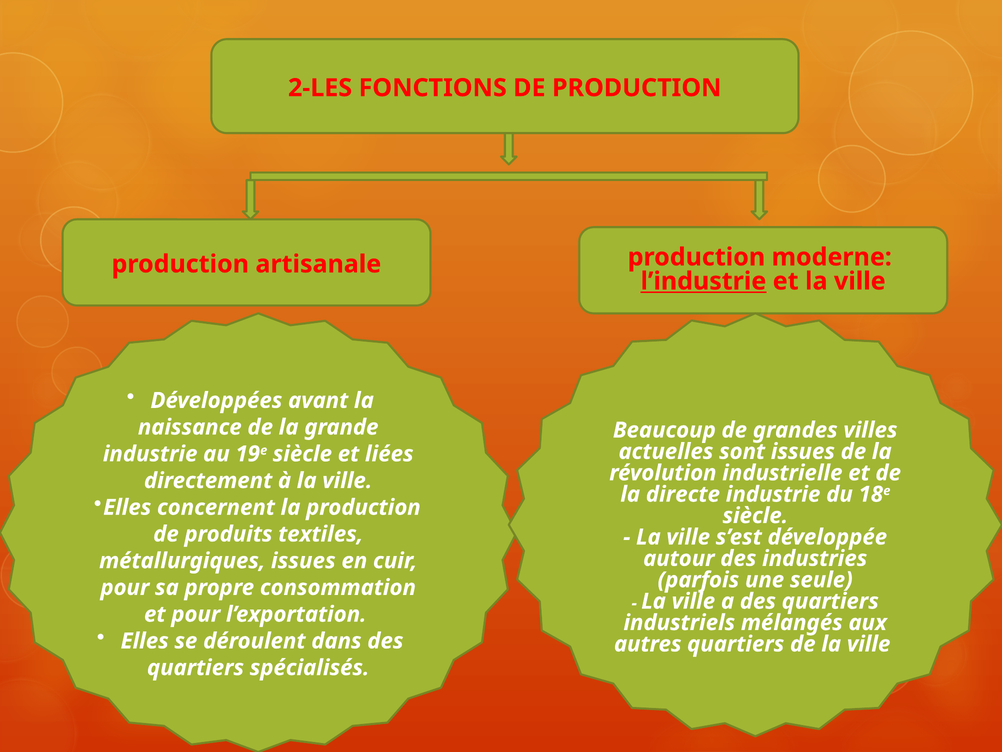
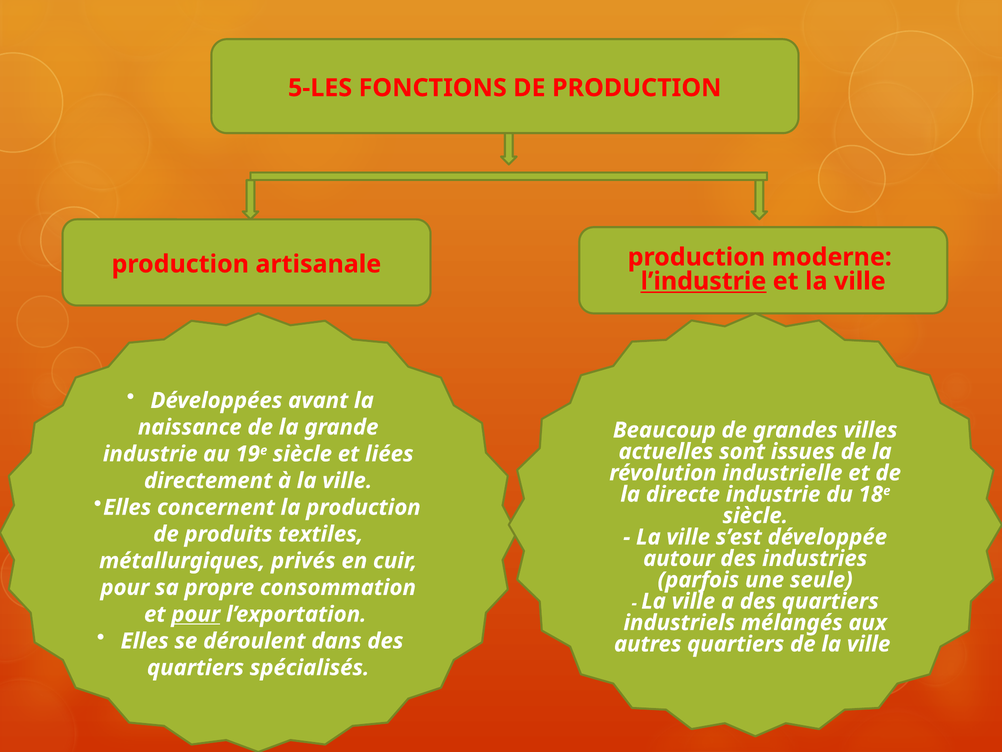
2-LES: 2-LES -> 5-LES
métallurgiques issues: issues -> privés
pour at (196, 614) underline: none -> present
